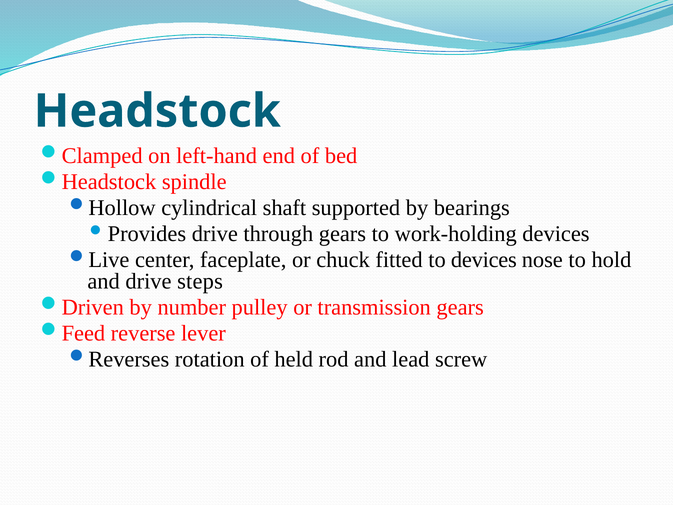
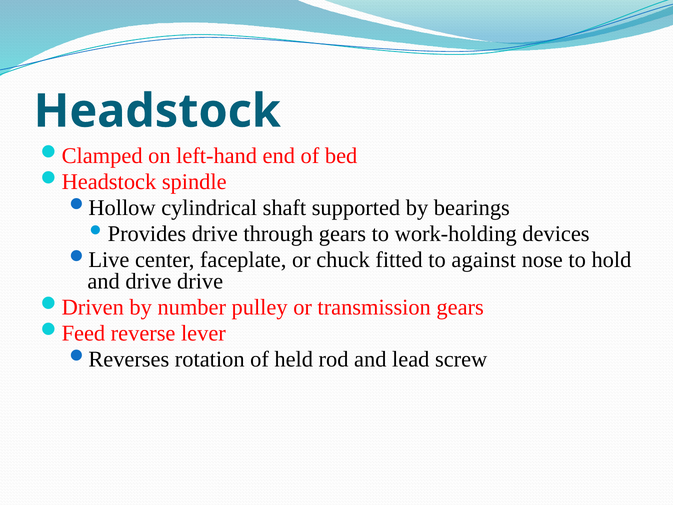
to devices: devices -> against
drive steps: steps -> drive
